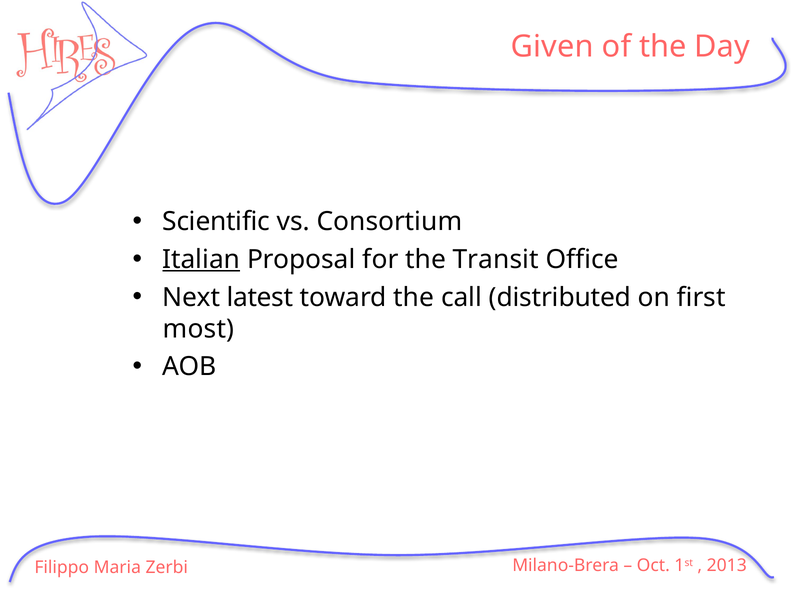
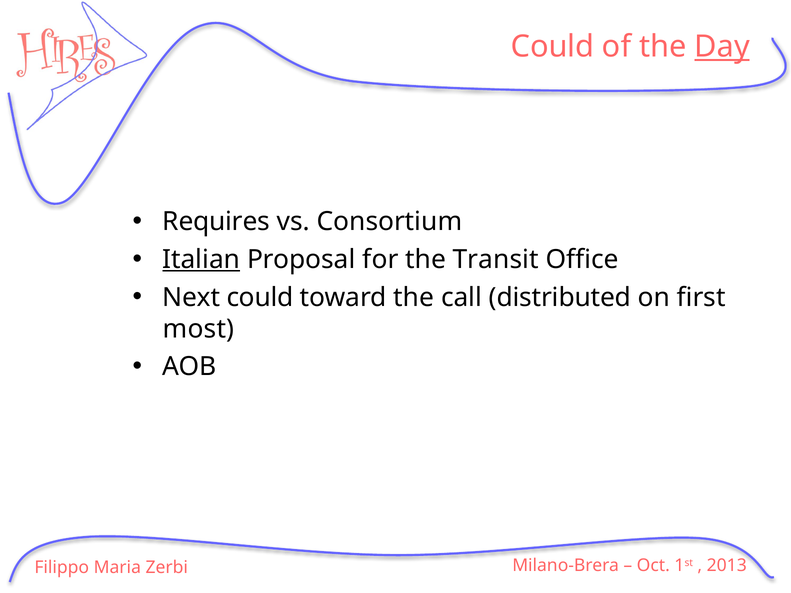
Given at (552, 47): Given -> Could
Day underline: none -> present
Scientific: Scientific -> Requires
Next latest: latest -> could
